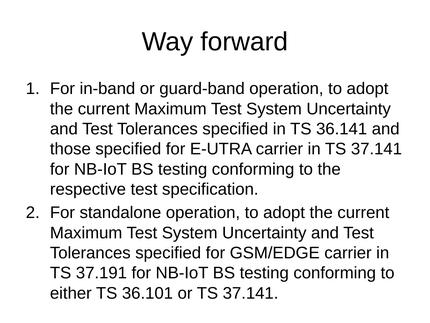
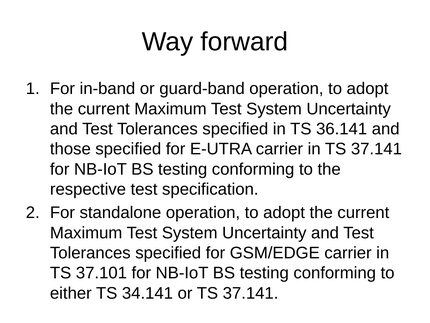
37.191: 37.191 -> 37.101
36.101: 36.101 -> 34.141
